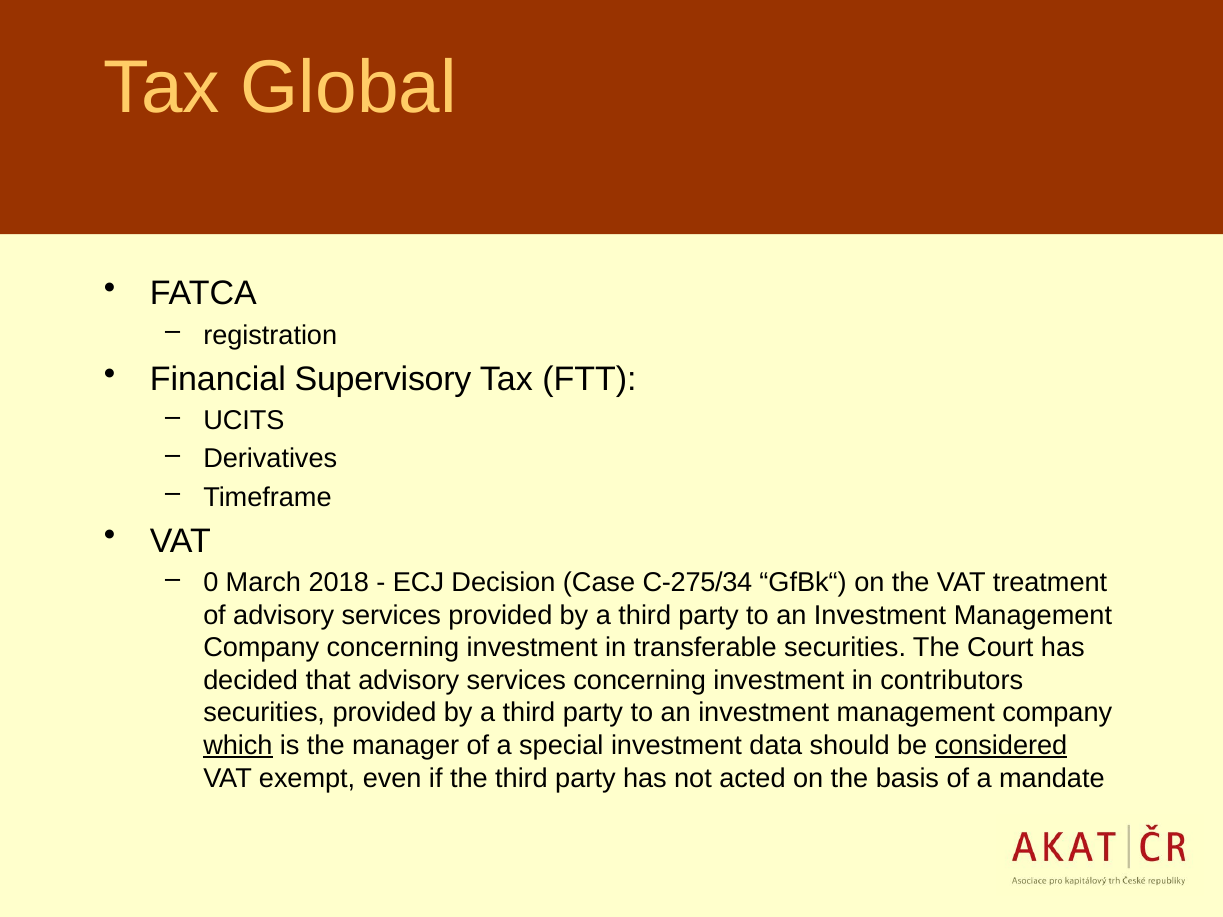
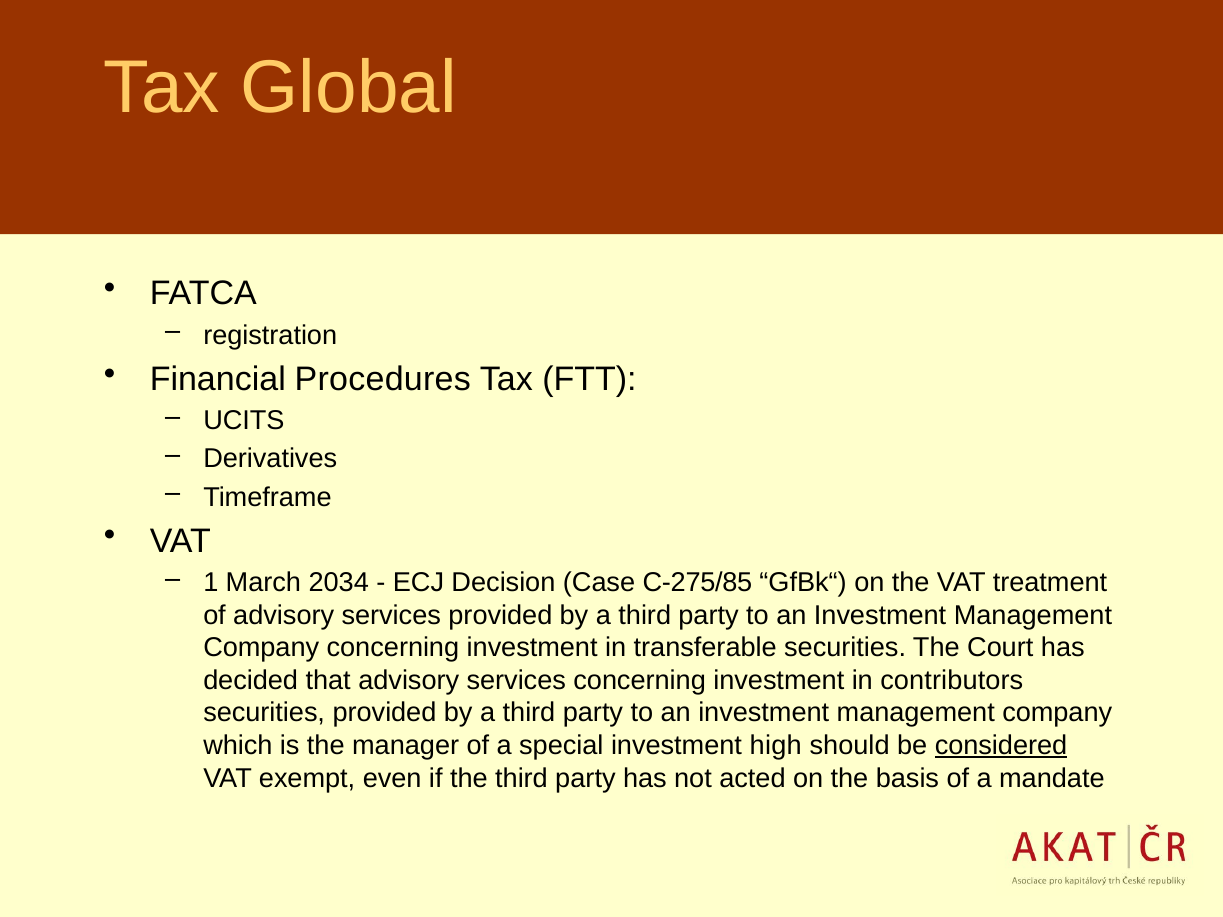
Supervisory: Supervisory -> Procedures
0: 0 -> 1
2018: 2018 -> 2034
C-275/34: C-275/34 -> C-275/85
which underline: present -> none
data: data -> high
